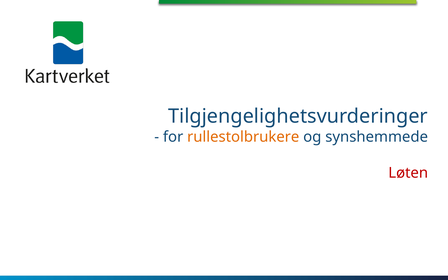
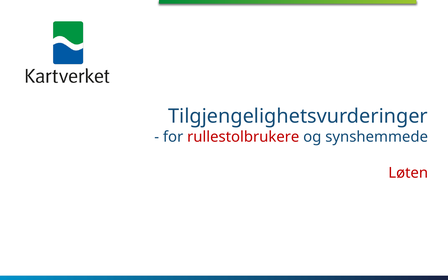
rullestolbrukere colour: orange -> red
